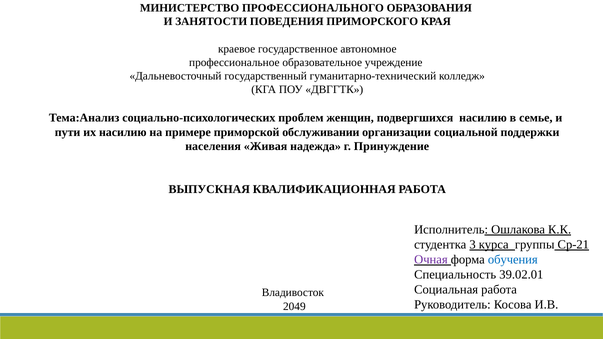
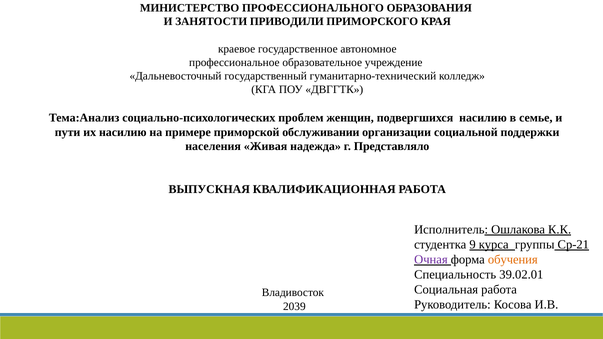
ПОВЕДЕНИЯ: ПОВЕДЕНИЯ -> ПРИВОДИЛИ
Принуждение: Принуждение -> Представляло
3: 3 -> 9
обучения colour: blue -> orange
2049: 2049 -> 2039
